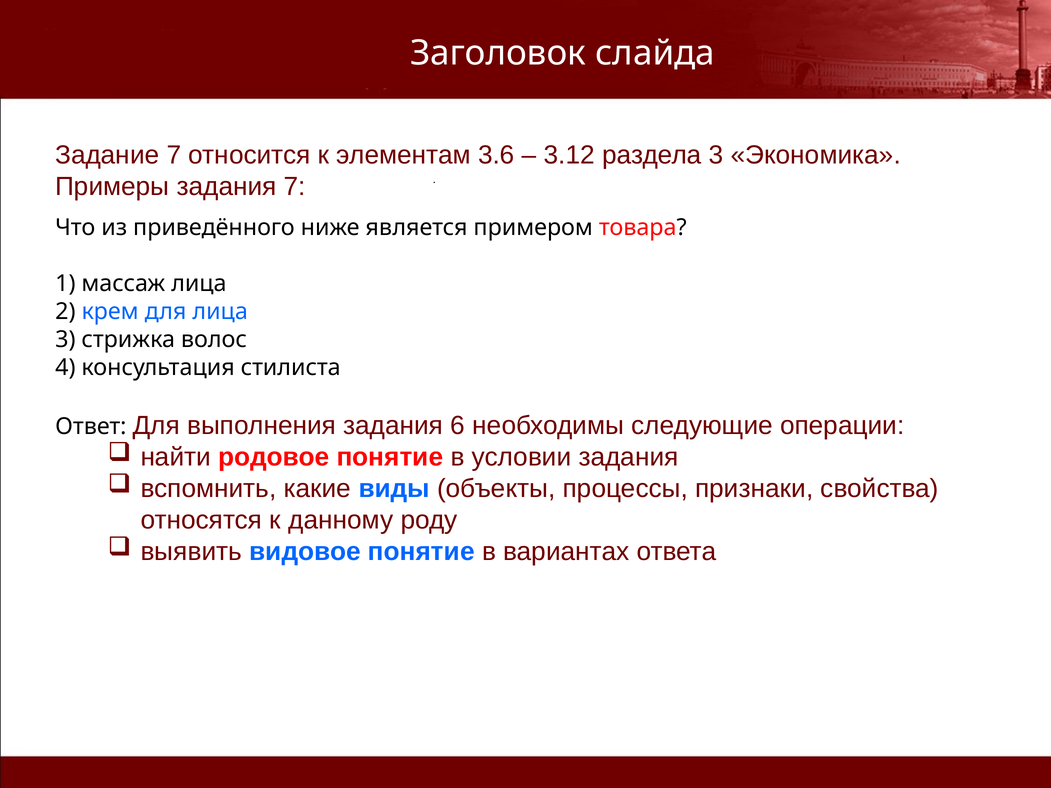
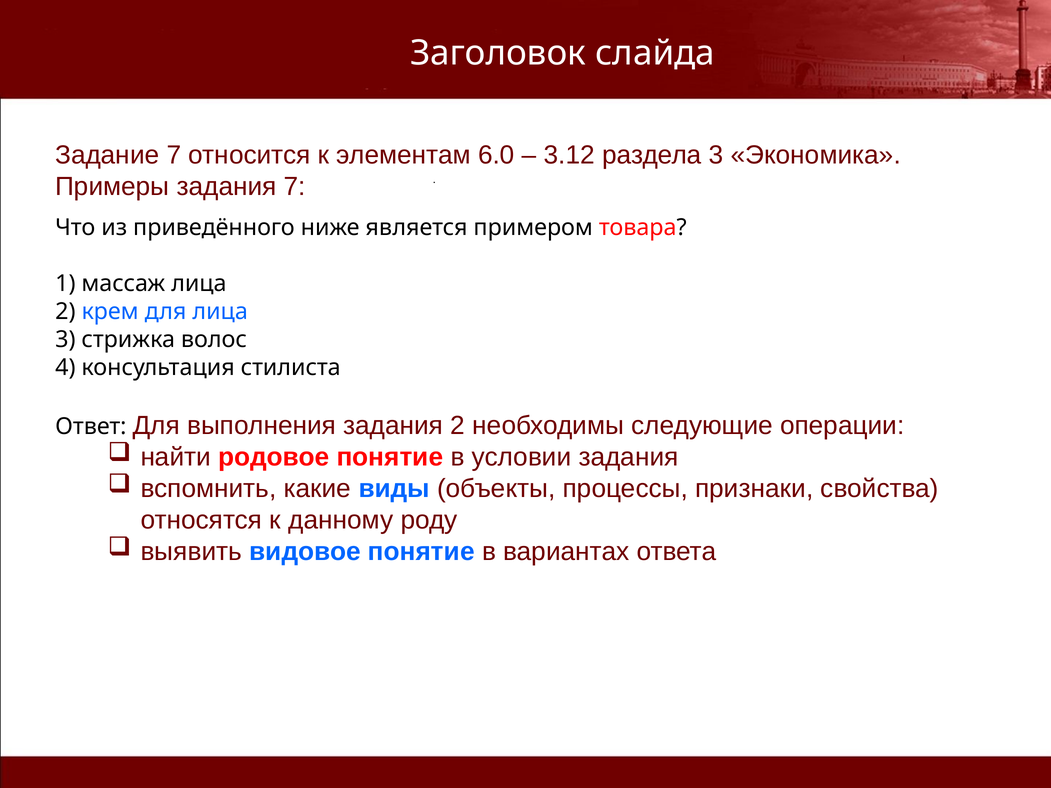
3.6: 3.6 -> 6.0
задания 6: 6 -> 2
